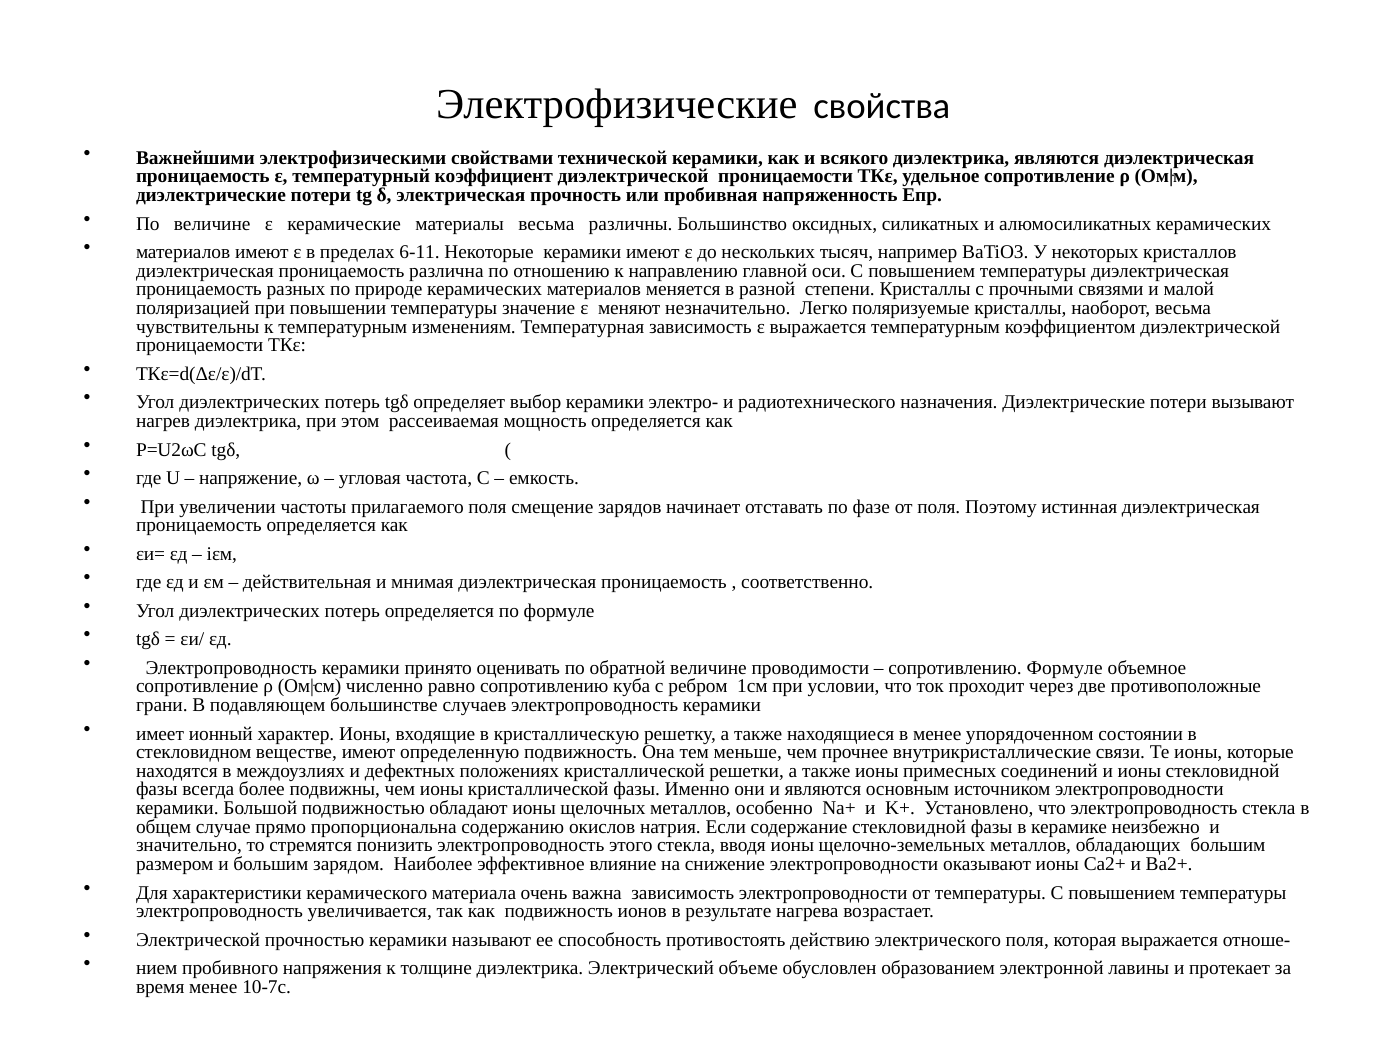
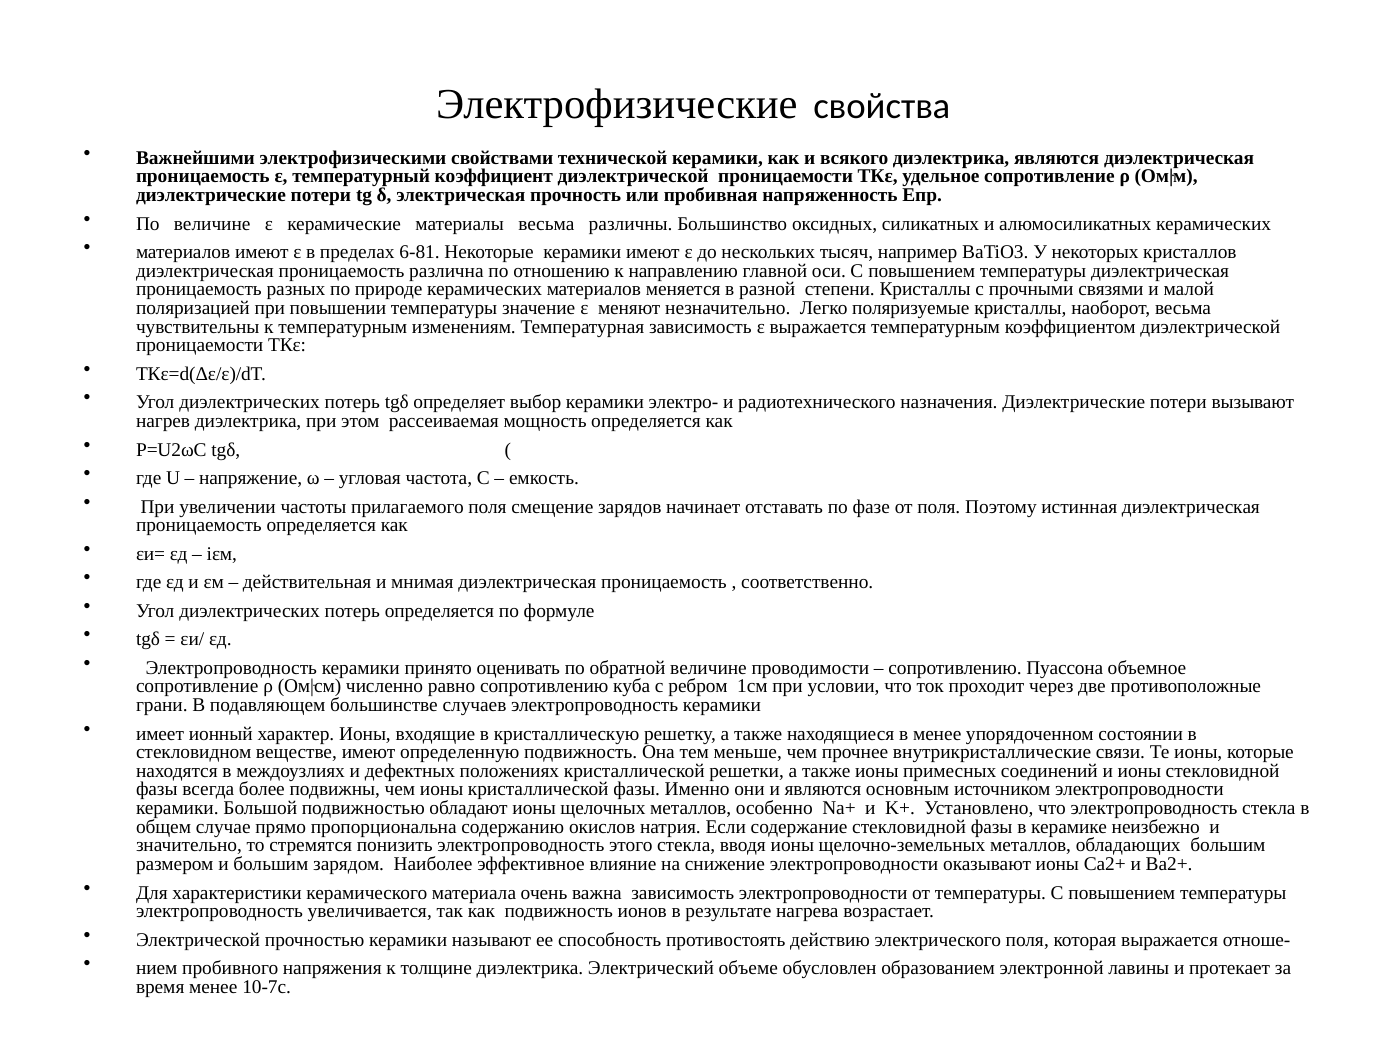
6-11: 6-11 -> 6-81
сопротивлению Формуле: Формуле -> Пуассона
